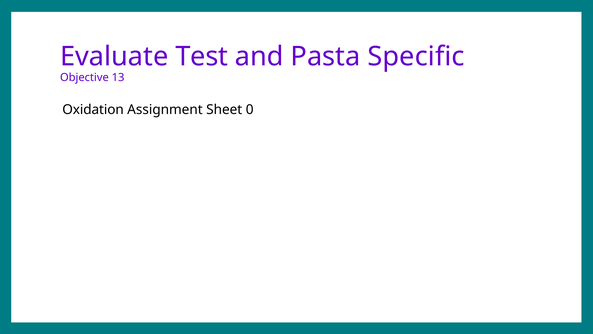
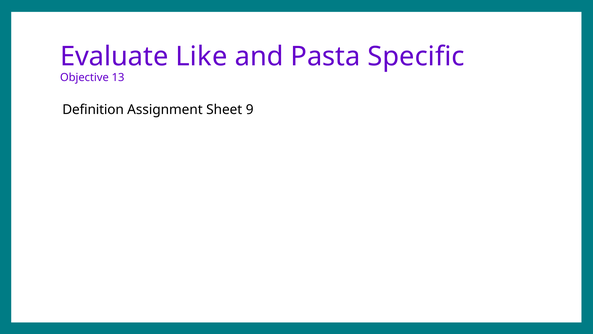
Test: Test -> Like
Oxidation: Oxidation -> Definition
0: 0 -> 9
